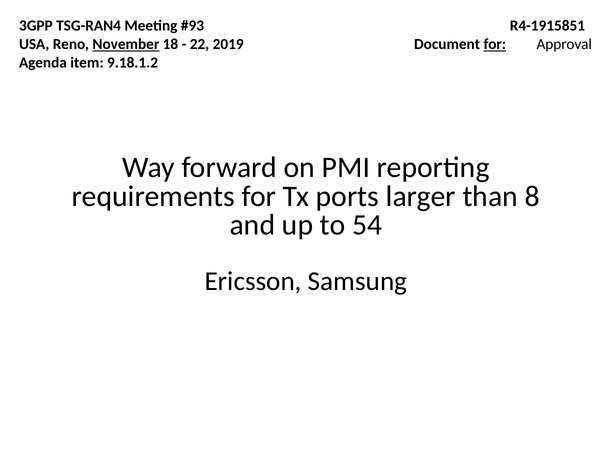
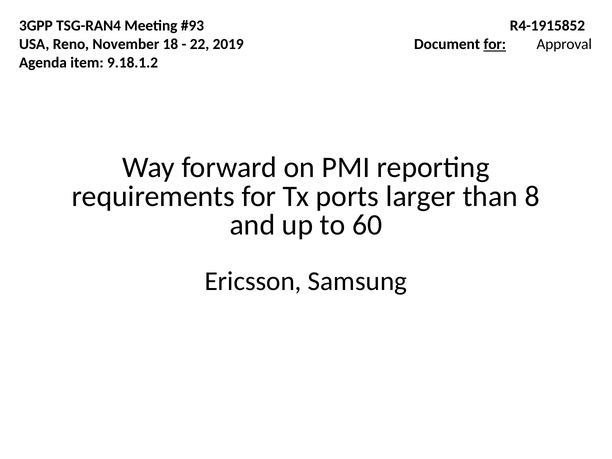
R4-1915851: R4-1915851 -> R4-1915852
November underline: present -> none
54: 54 -> 60
